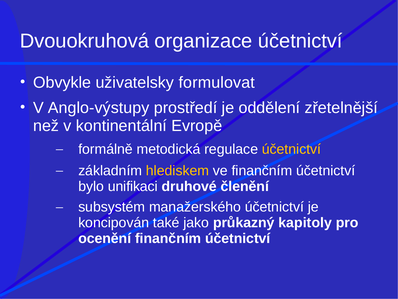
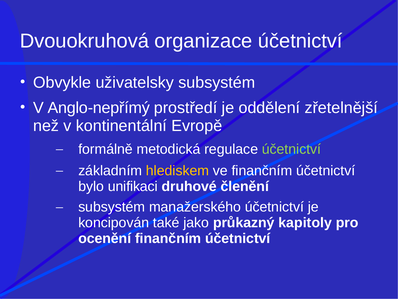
uživatelsky formulovat: formulovat -> subsystém
Anglo-výstupy: Anglo-výstupy -> Anglo-nepřímý
účetnictví at (291, 149) colour: yellow -> light green
